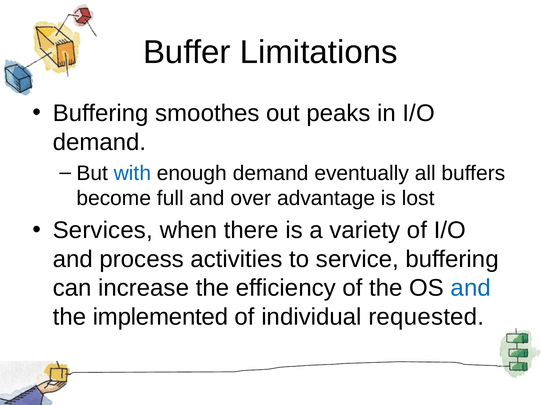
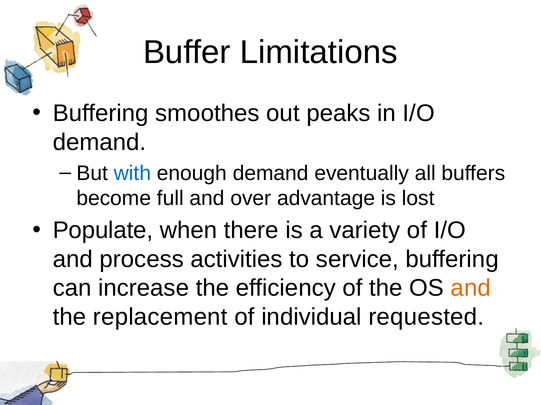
Services: Services -> Populate
and at (471, 288) colour: blue -> orange
implemented: implemented -> replacement
